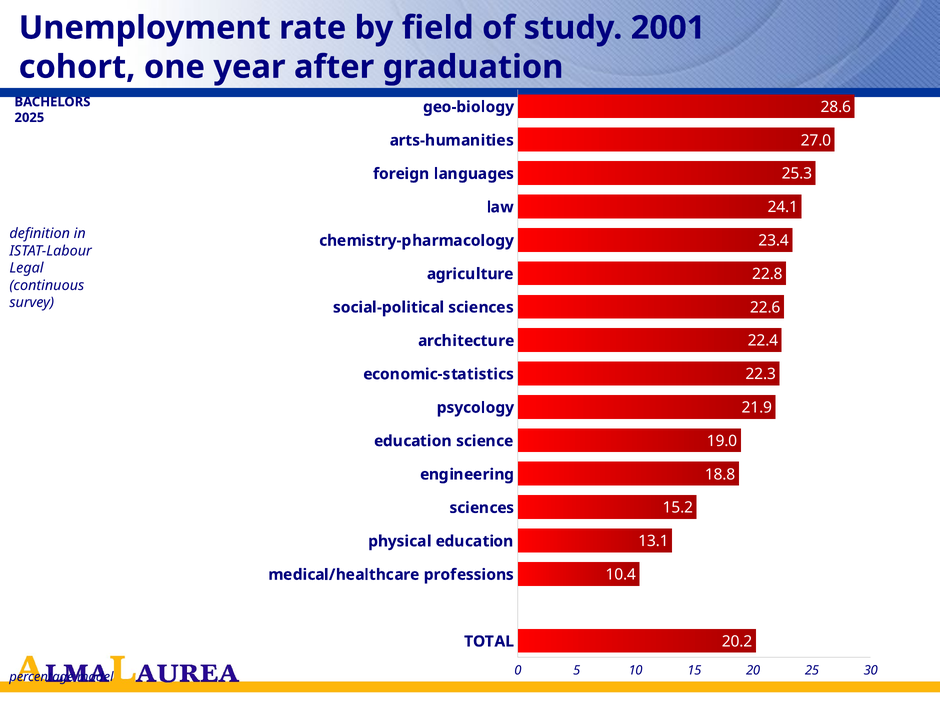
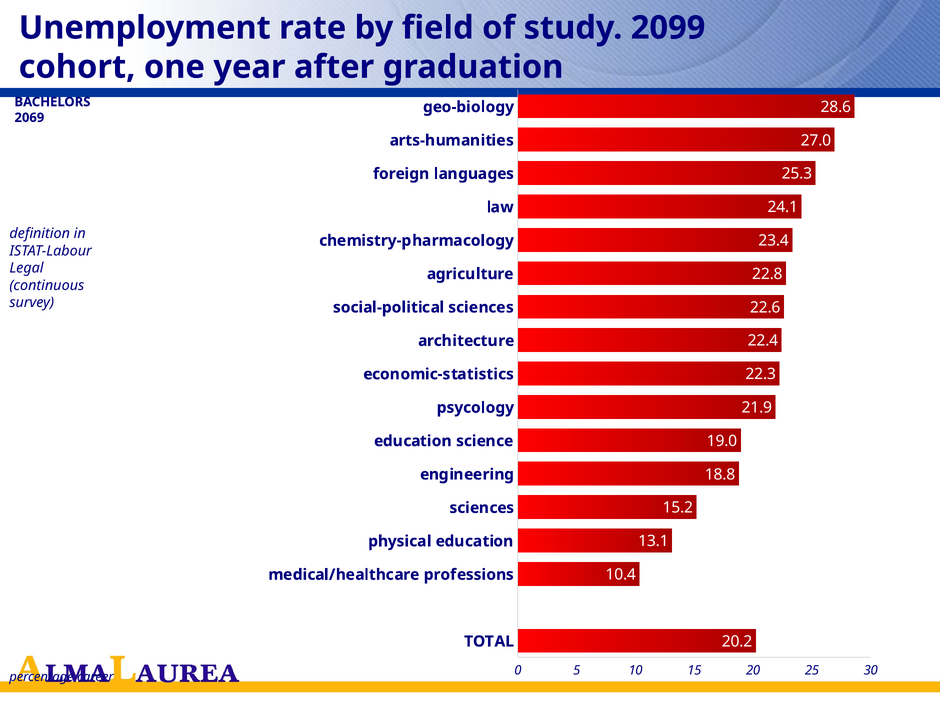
2001: 2001 -> 2099
2025: 2025 -> 2069
model: model -> career
